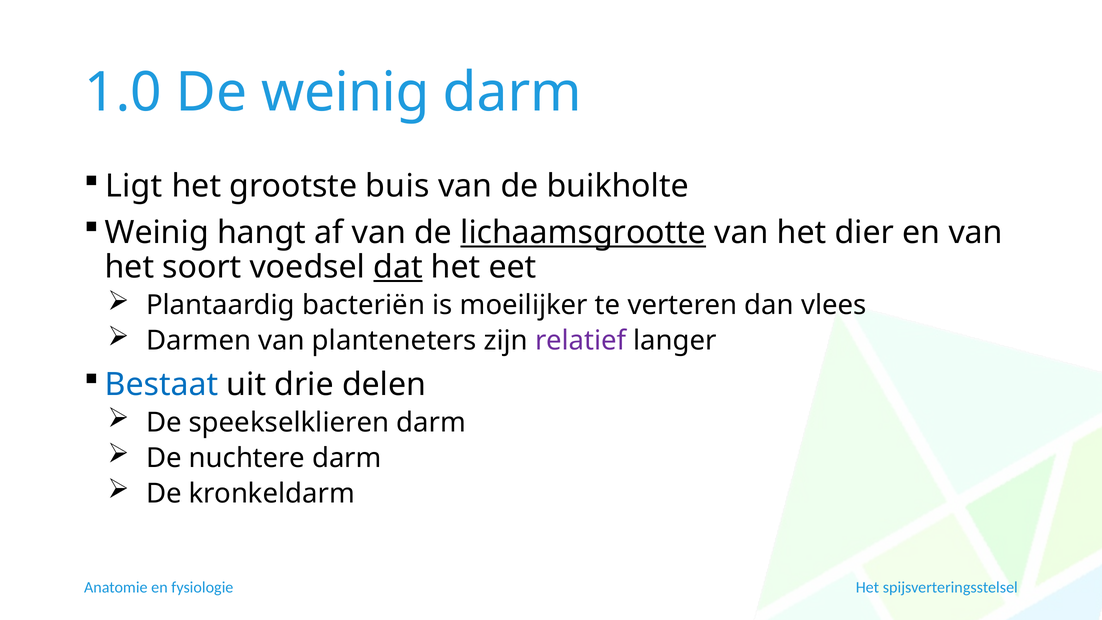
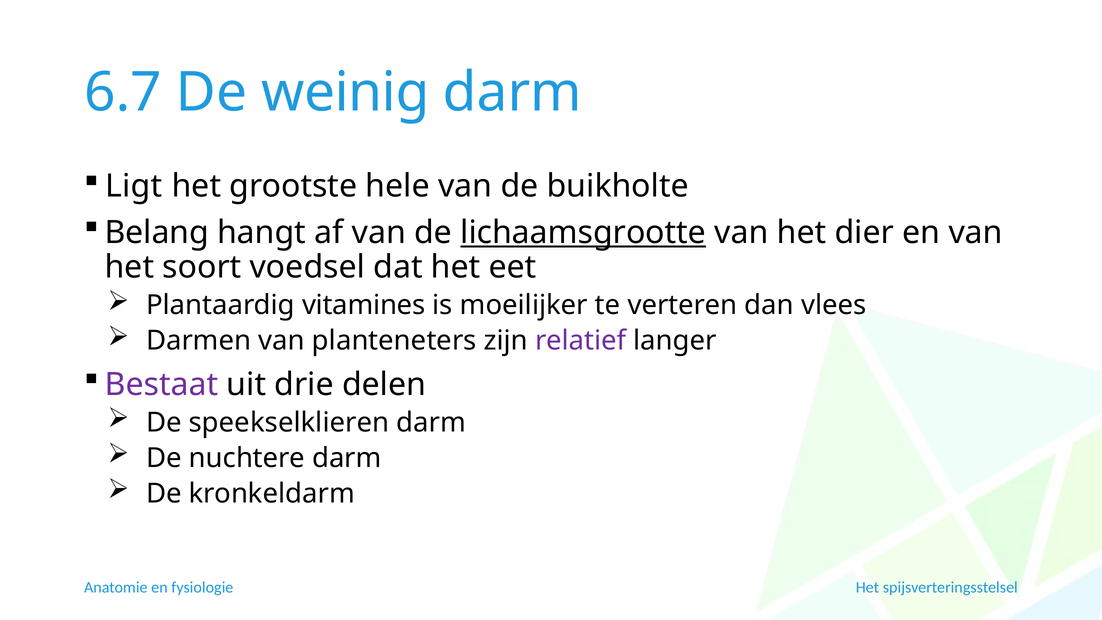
1.0: 1.0 -> 6.7
buis: buis -> hele
Weinig at (157, 233): Weinig -> Belang
dat underline: present -> none
bacteriën: bacteriën -> vitamines
Bestaat colour: blue -> purple
